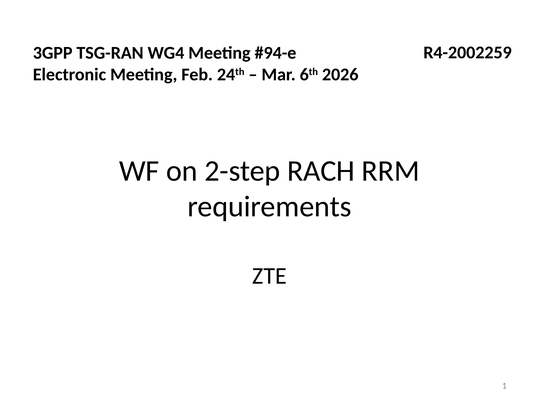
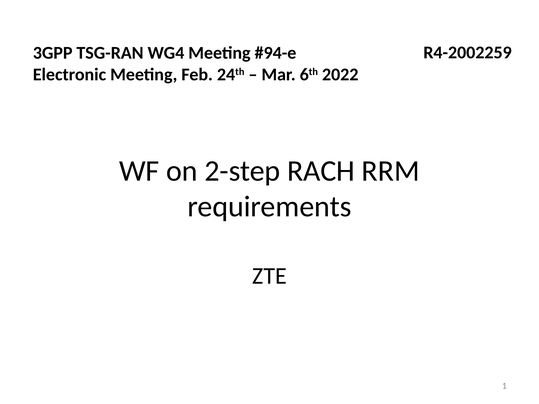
2026: 2026 -> 2022
